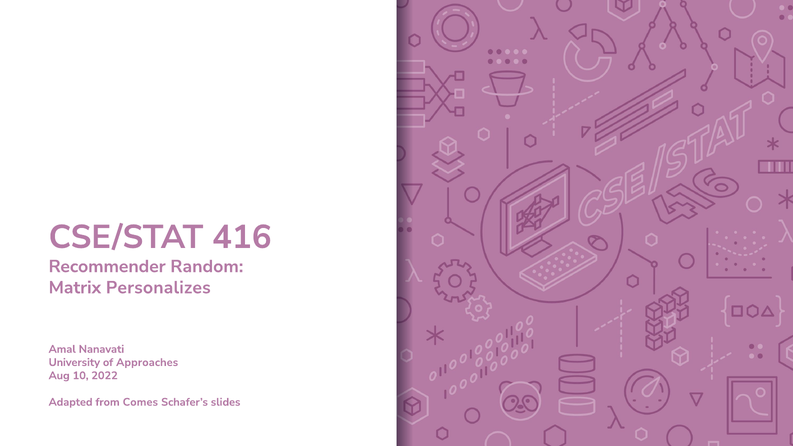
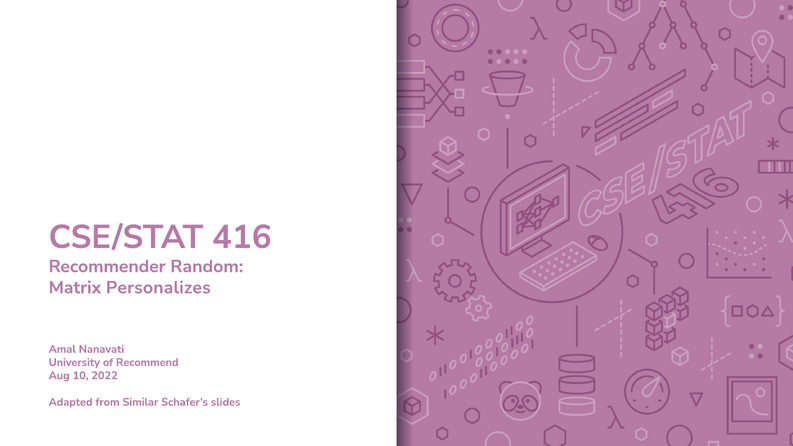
Approaches: Approaches -> Recommend
Comes: Comes -> Similar
